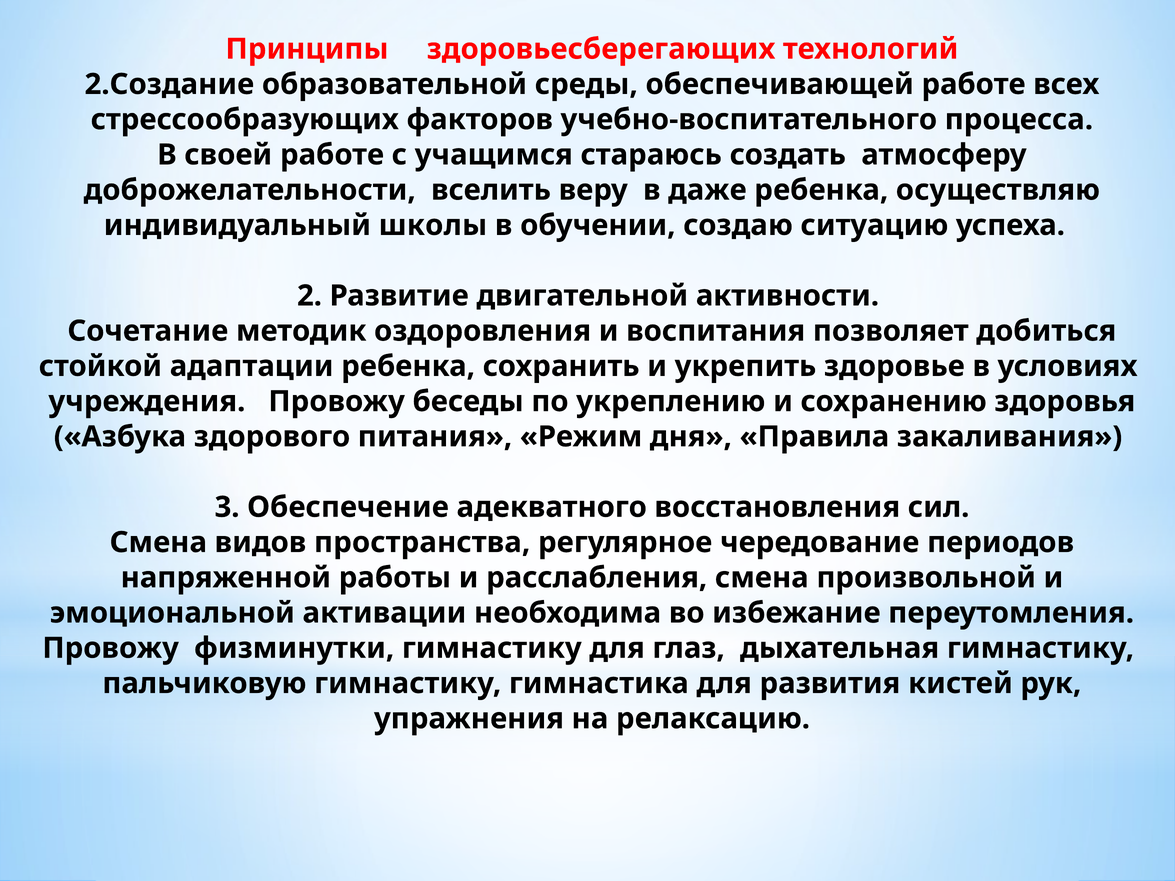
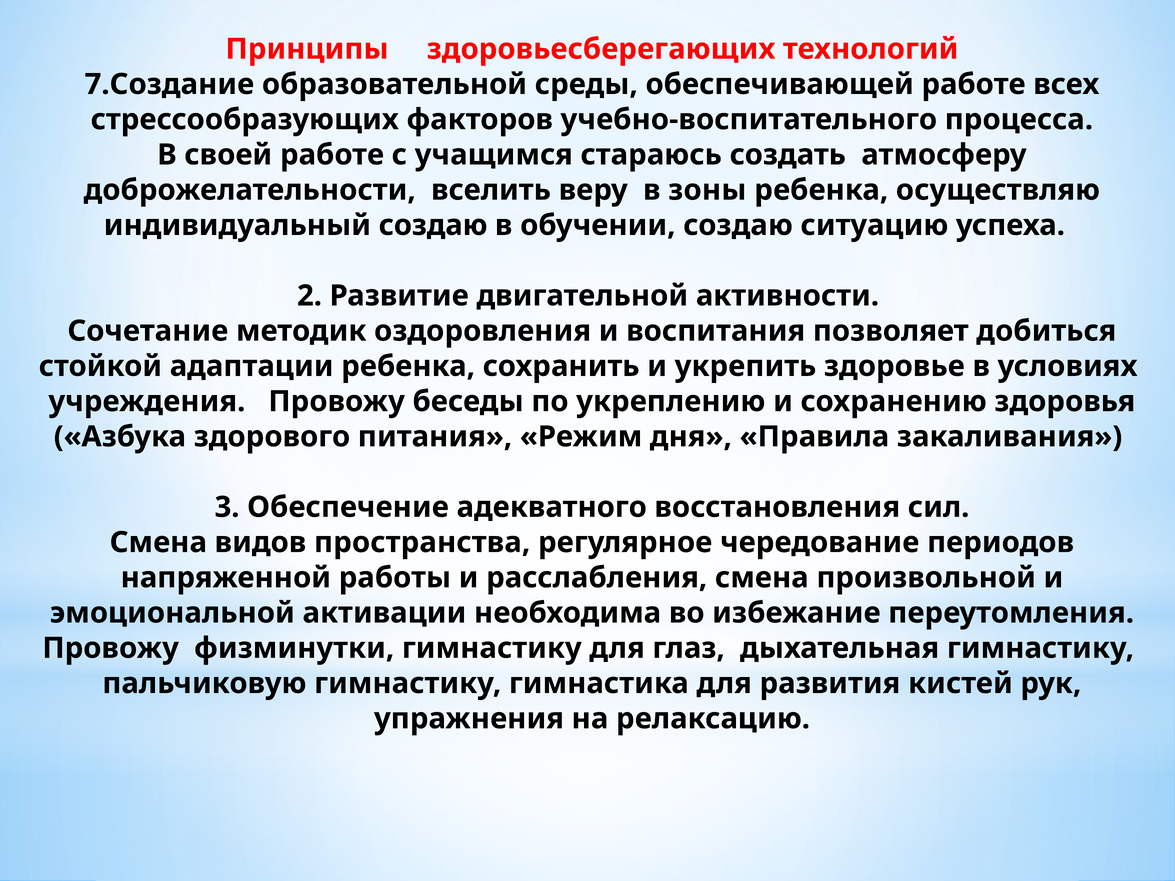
2.Создание: 2.Создание -> 7.Создание
даже: даже -> зоны
индивидуальный школы: школы -> создаю
